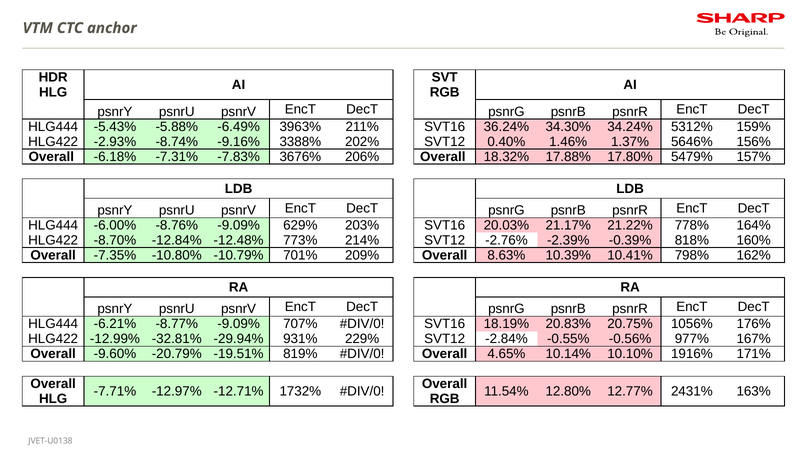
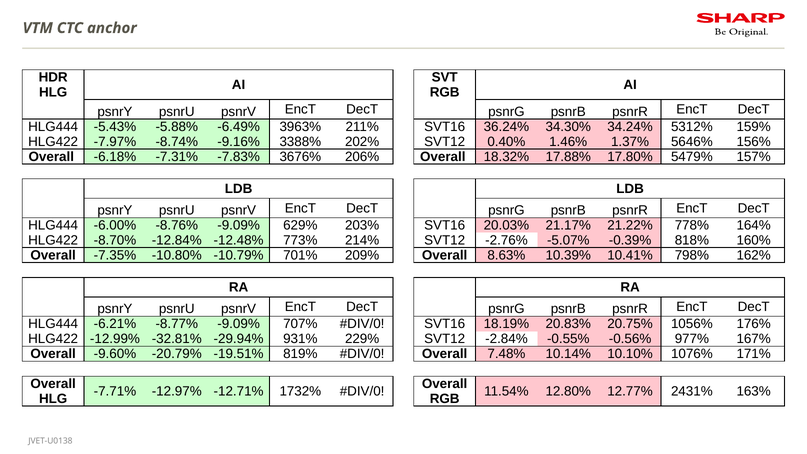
-2.93%: -2.93% -> -7.97%
-2.39%: -2.39% -> -5.07%
4.65%: 4.65% -> 7.48%
1916%: 1916% -> 1076%
